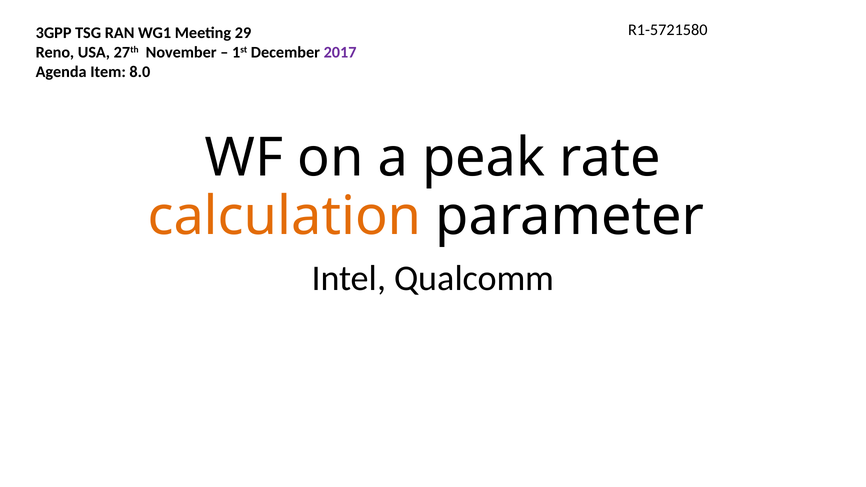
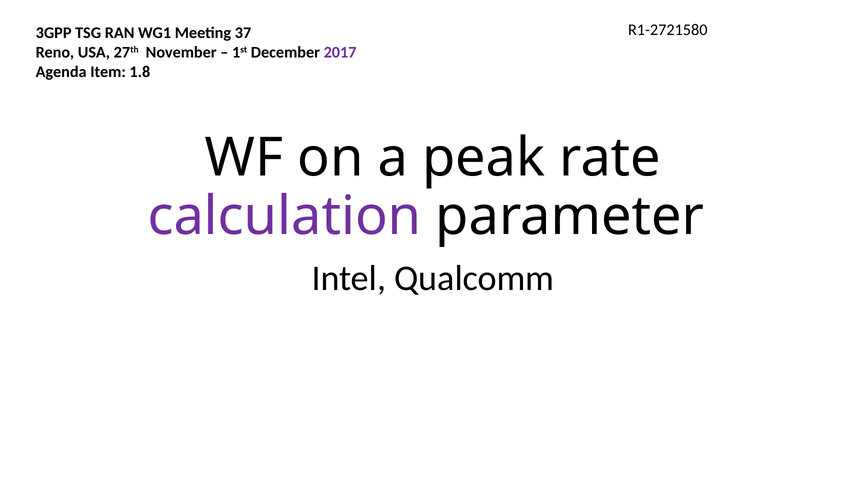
R1-5721580: R1-5721580 -> R1-2721580
29: 29 -> 37
8.0: 8.0 -> 1.8
calculation colour: orange -> purple
